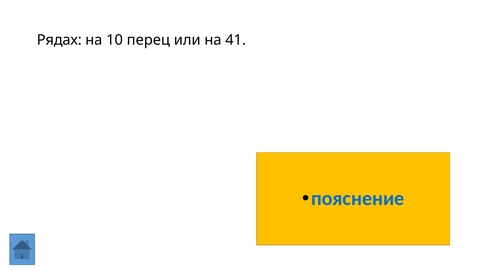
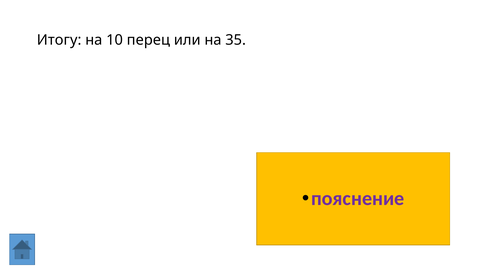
Рядах: Рядах -> Итогу
41: 41 -> 35
пояснение colour: blue -> purple
